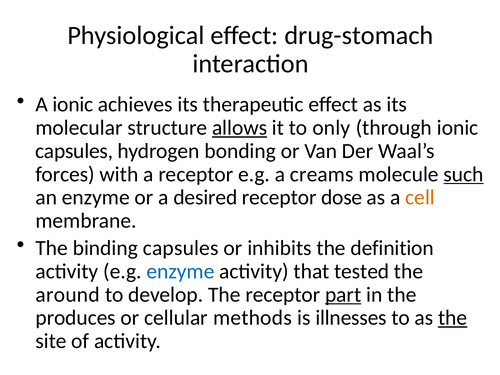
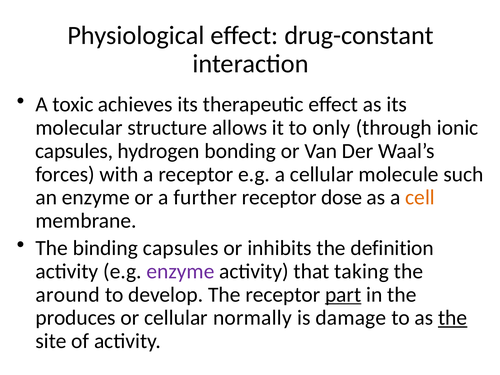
drug-stomach: drug-stomach -> drug-constant
A ionic: ionic -> toxic
allows underline: present -> none
a creams: creams -> cellular
such underline: present -> none
desired: desired -> further
enzyme at (180, 271) colour: blue -> purple
tested: tested -> taking
methods: methods -> normally
illnesses: illnesses -> damage
